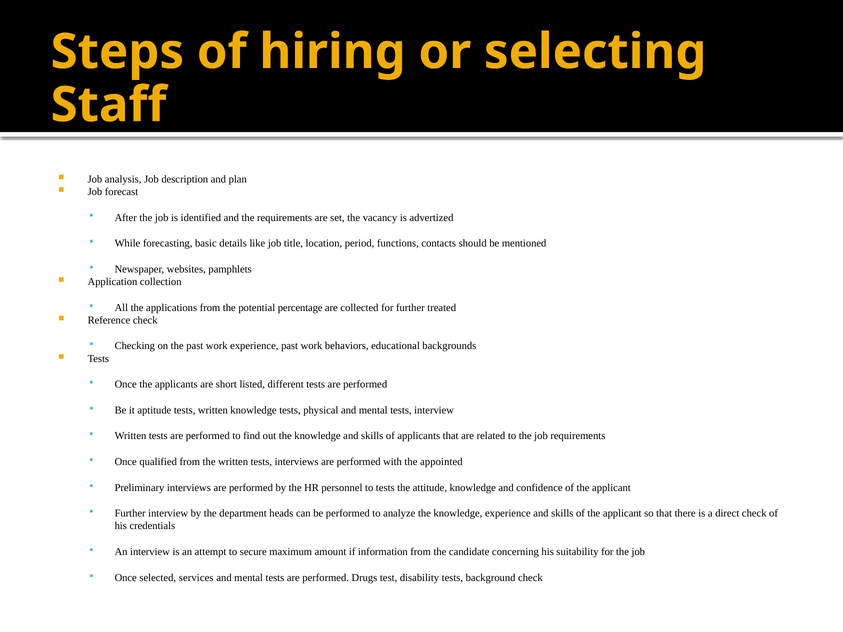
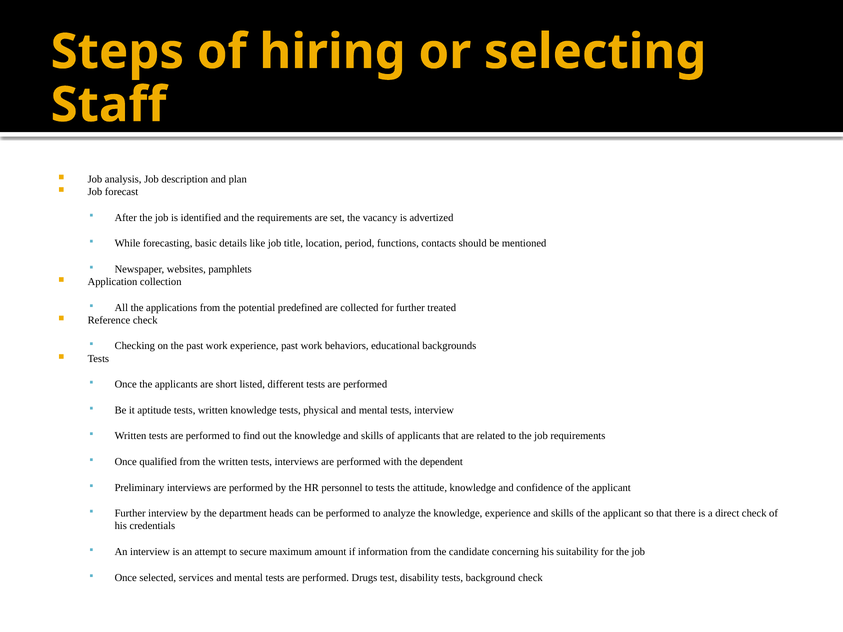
percentage: percentage -> predefined
appointed: appointed -> dependent
